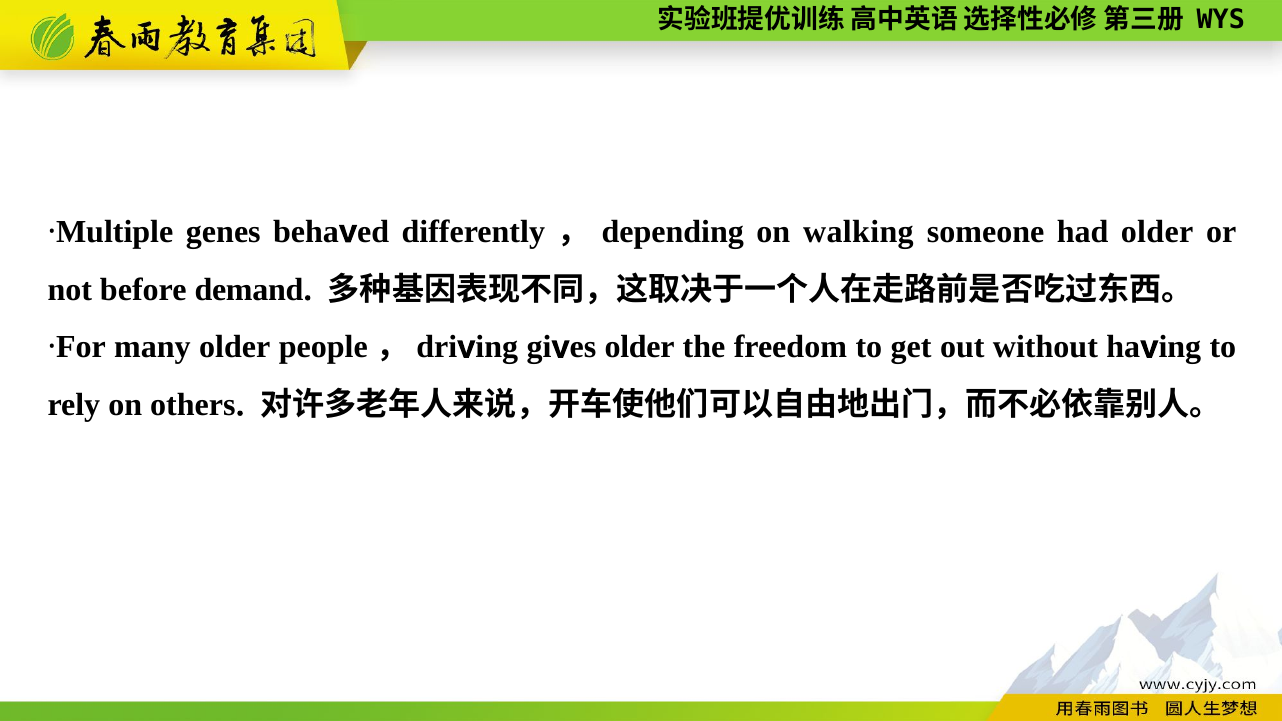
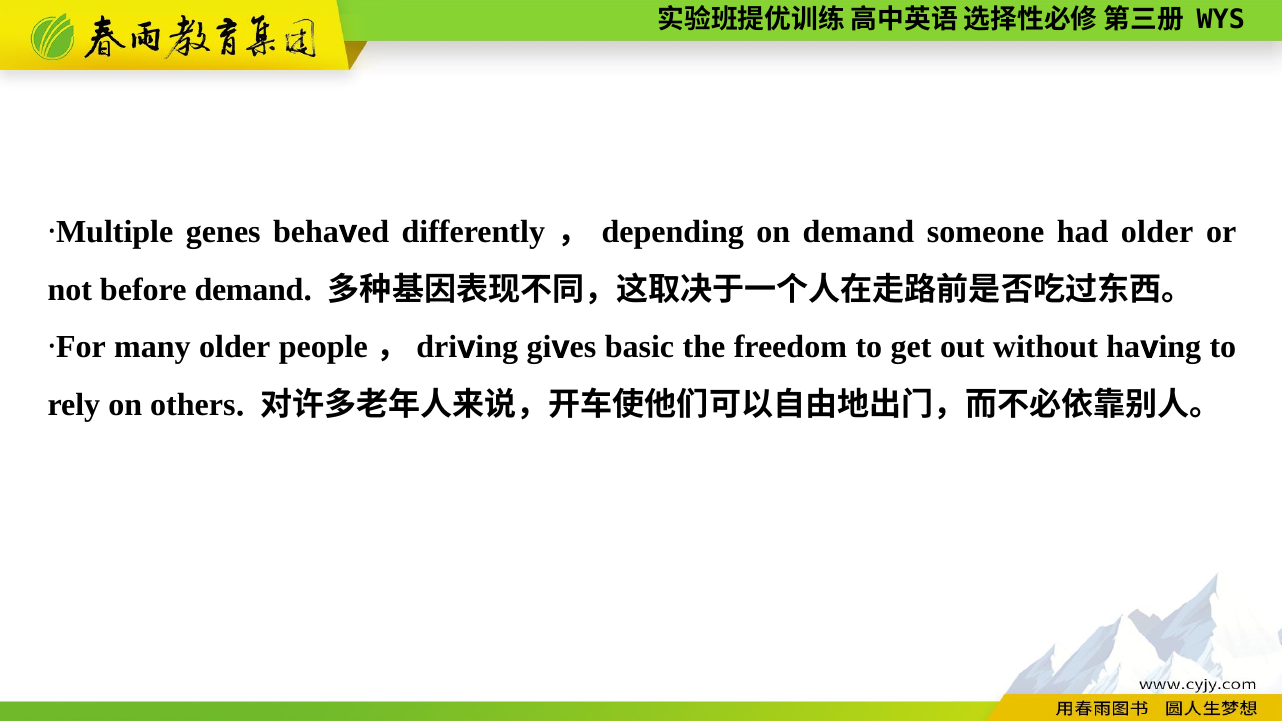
on walking: walking -> demand
older at (640, 347): older -> basic
